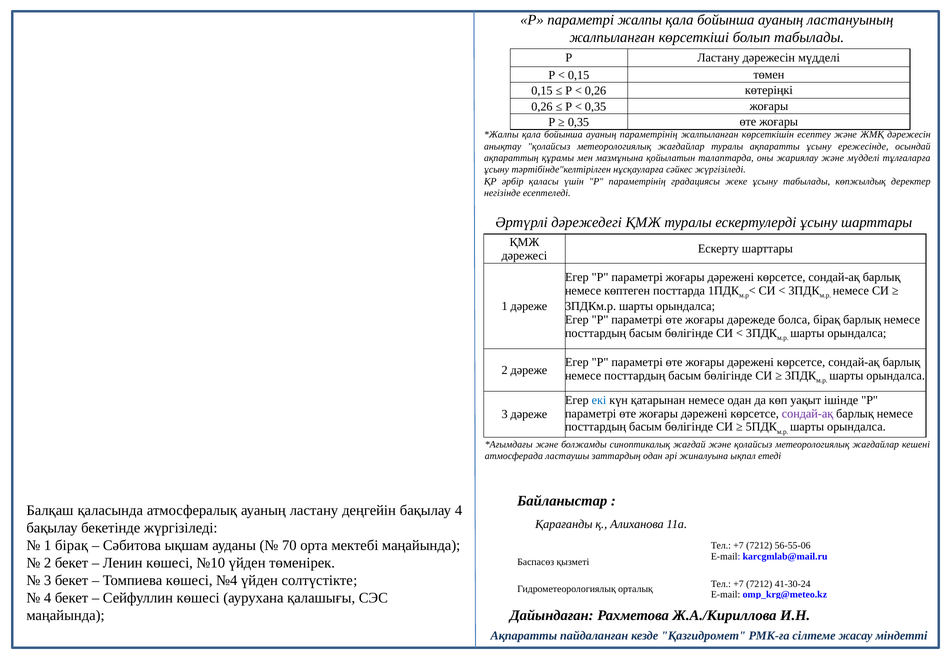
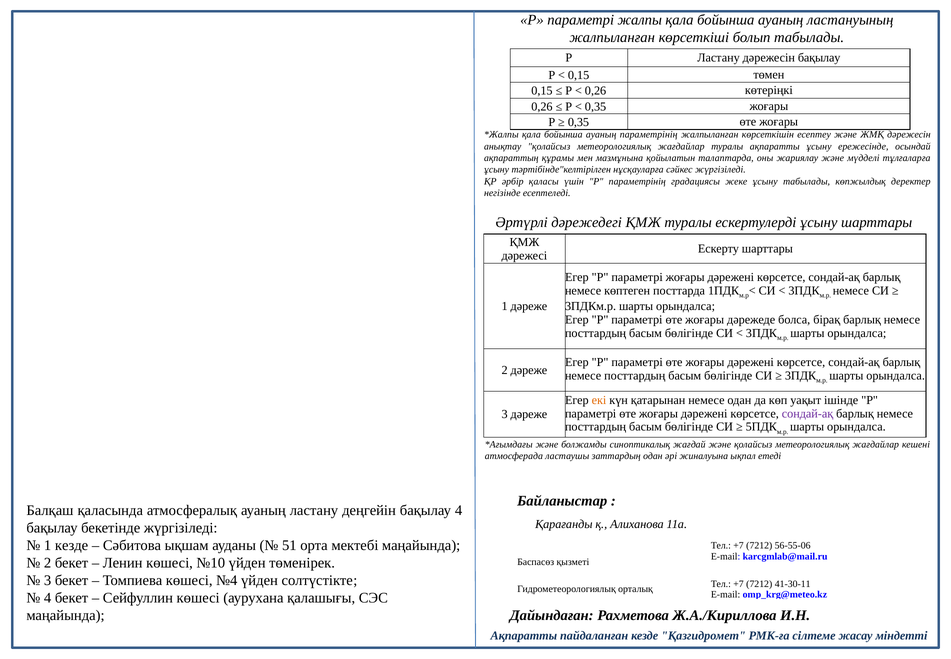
дәрежесін мүдделі: мүдделі -> бақылау
екі colour: blue -> orange
1 бірақ: бірақ -> кезде
70: 70 -> 51
41-30-24: 41-30-24 -> 41-30-11
